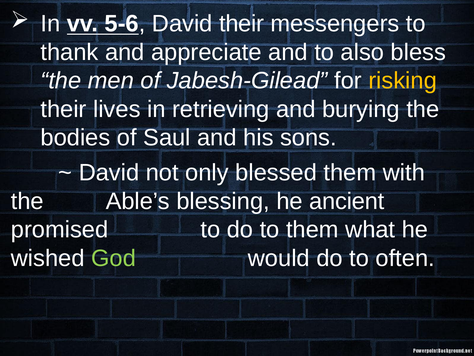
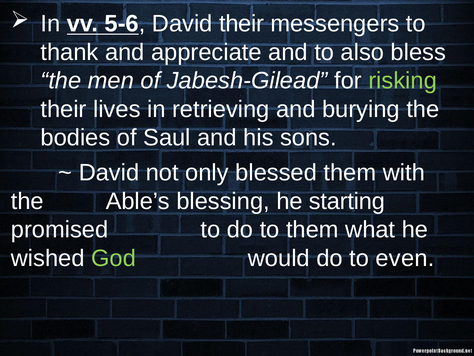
risking colour: yellow -> light green
ancient: ancient -> starting
often: often -> even
